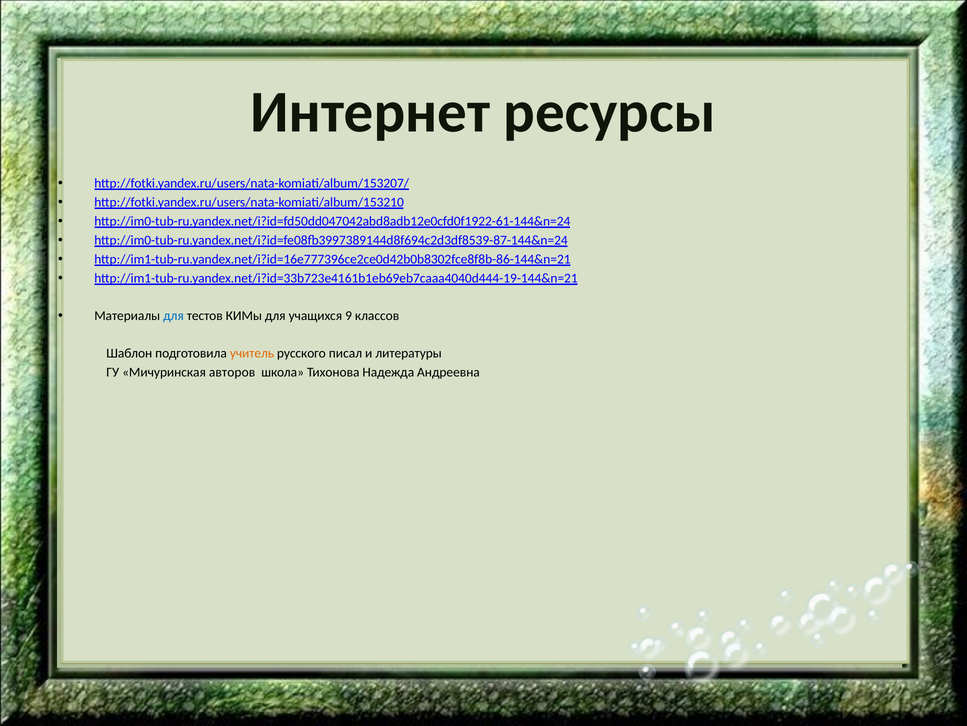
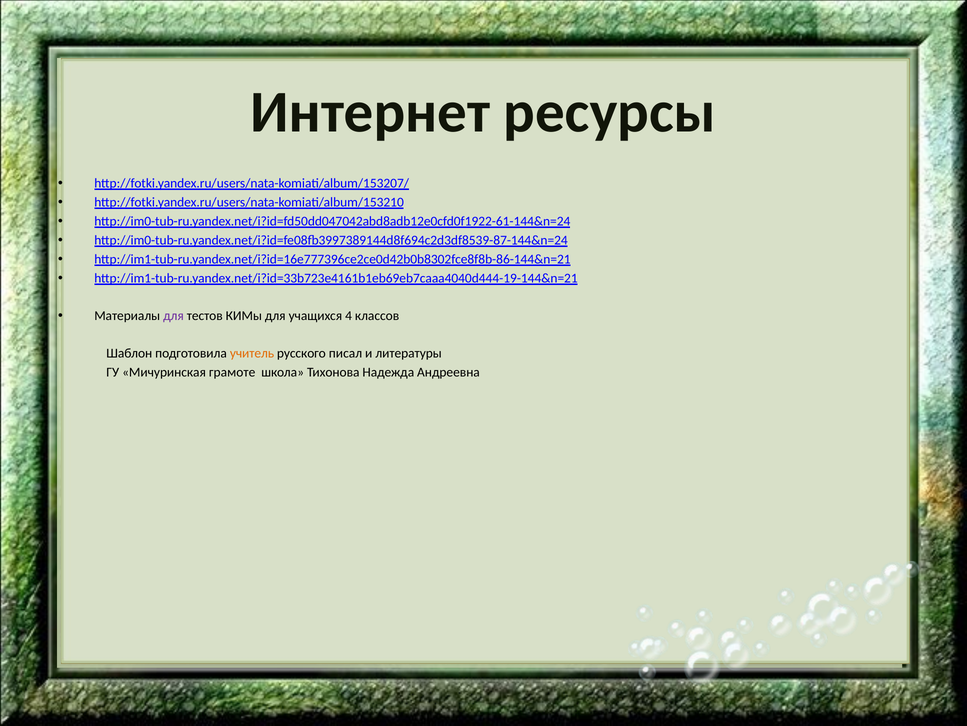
для at (173, 316) colour: blue -> purple
9: 9 -> 4
авторов: авторов -> грамоте
